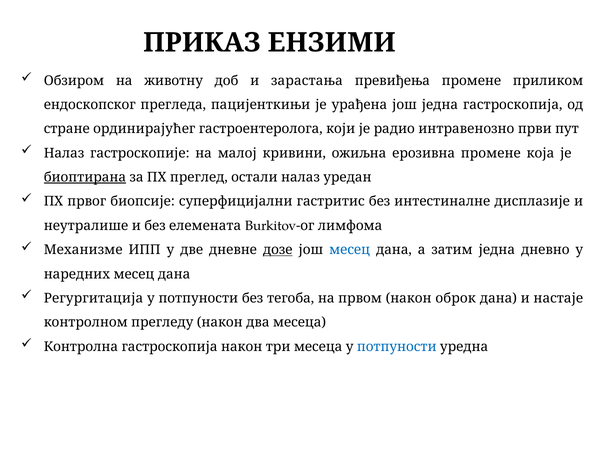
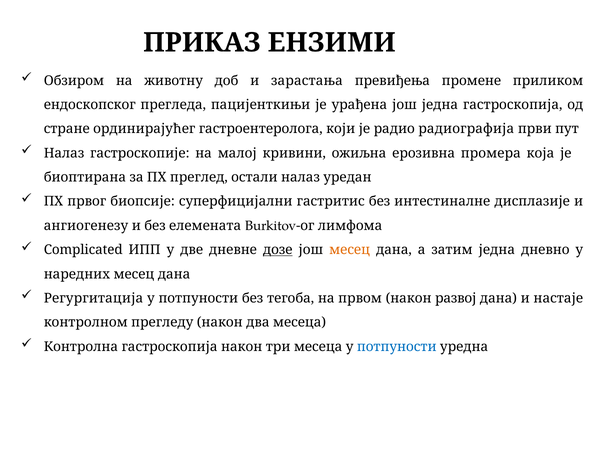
интравенозно: интравенозно -> радиографија
ерозивна промене: промене -> промера
биоптирана underline: present -> none
неутралише: неутралише -> ангиогенезу
Механизме: Механизме -> Complicated
месец at (350, 250) colour: blue -> orange
оброк: оброк -> развој
